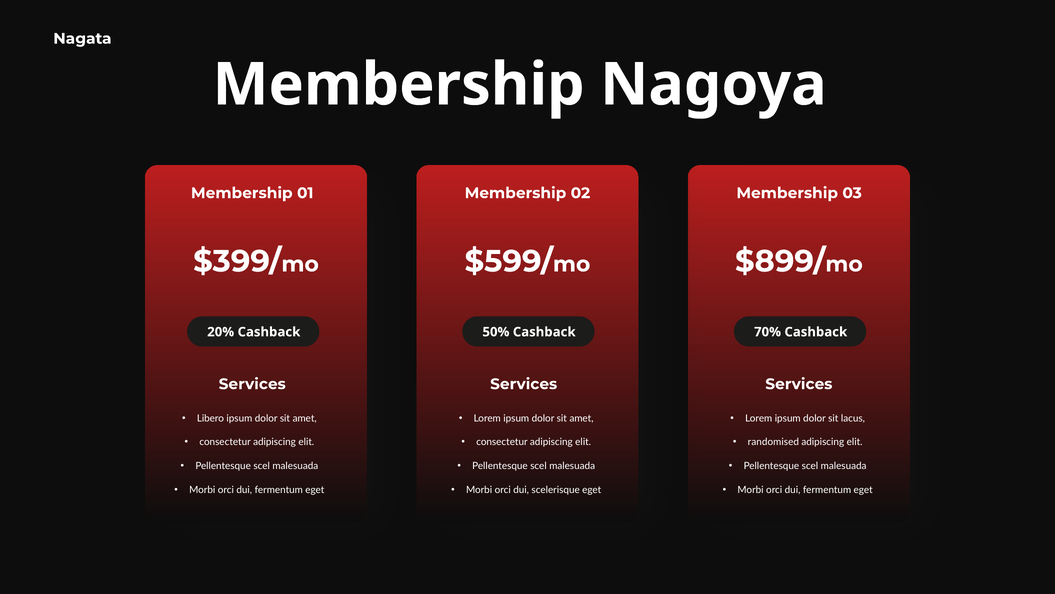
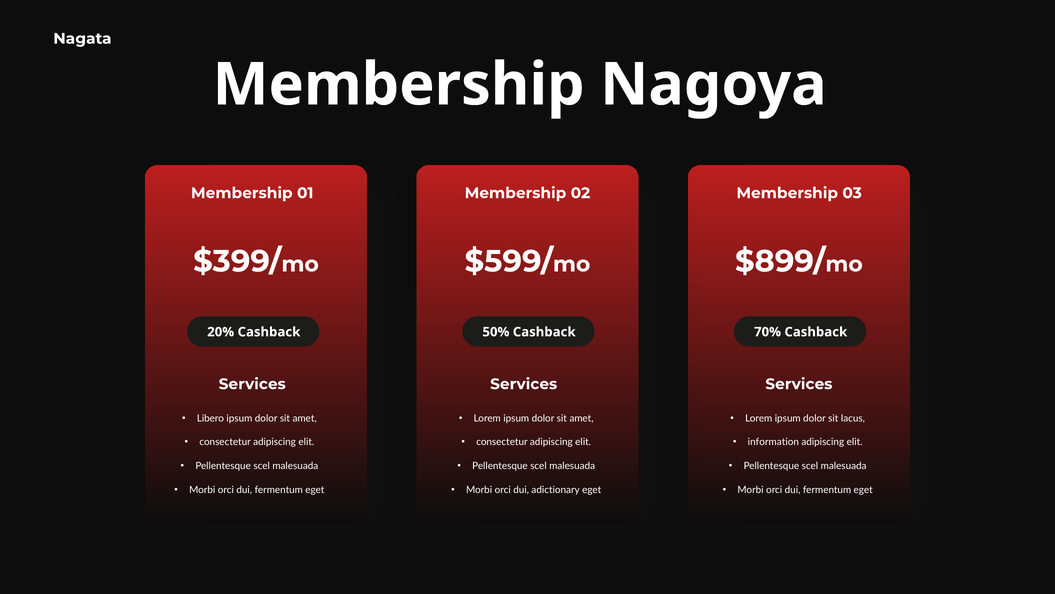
randomised: randomised -> information
scelerisque: scelerisque -> adictionary
